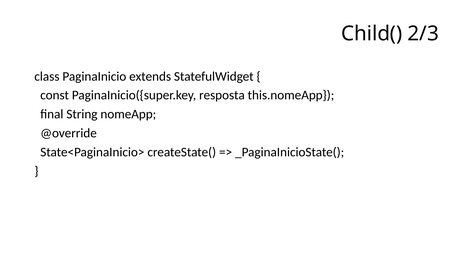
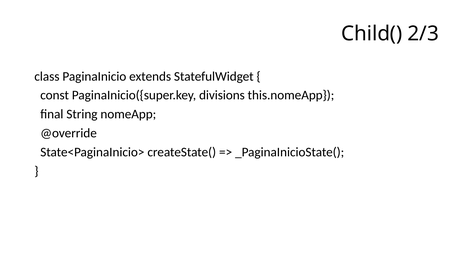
resposta: resposta -> divisions
